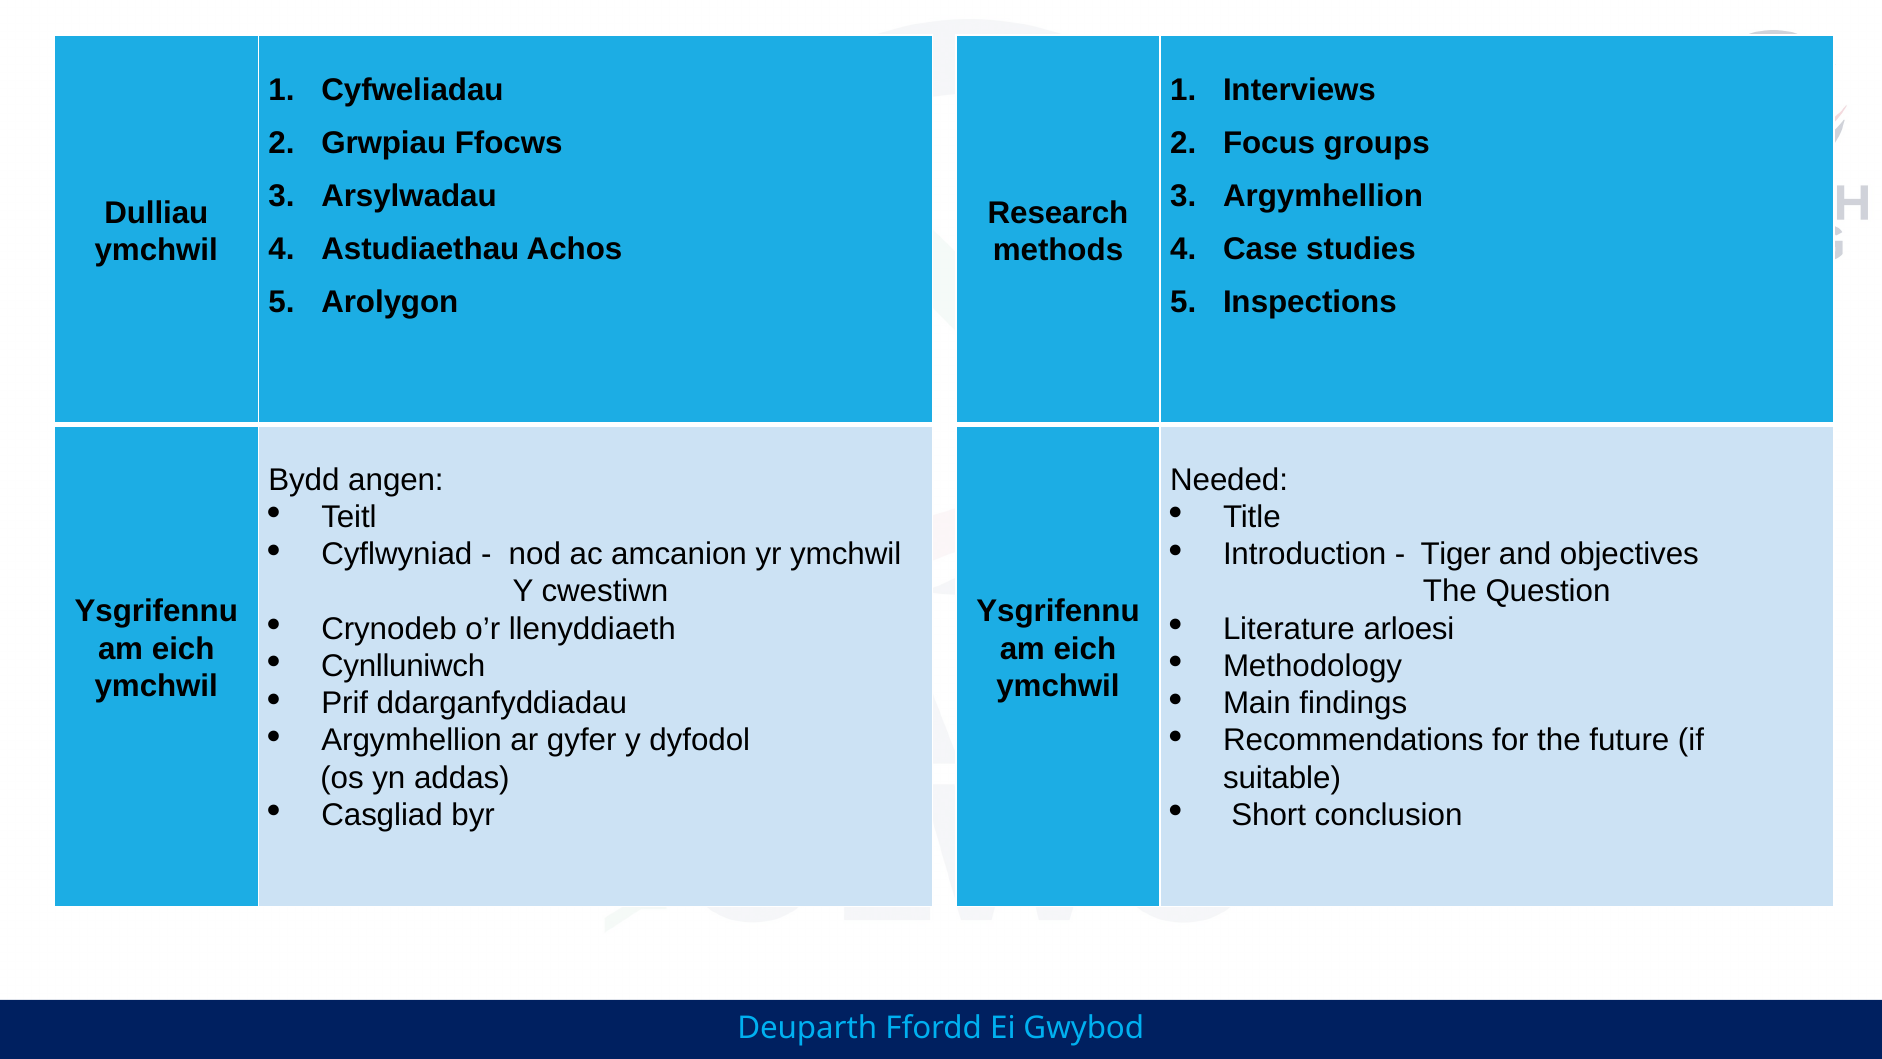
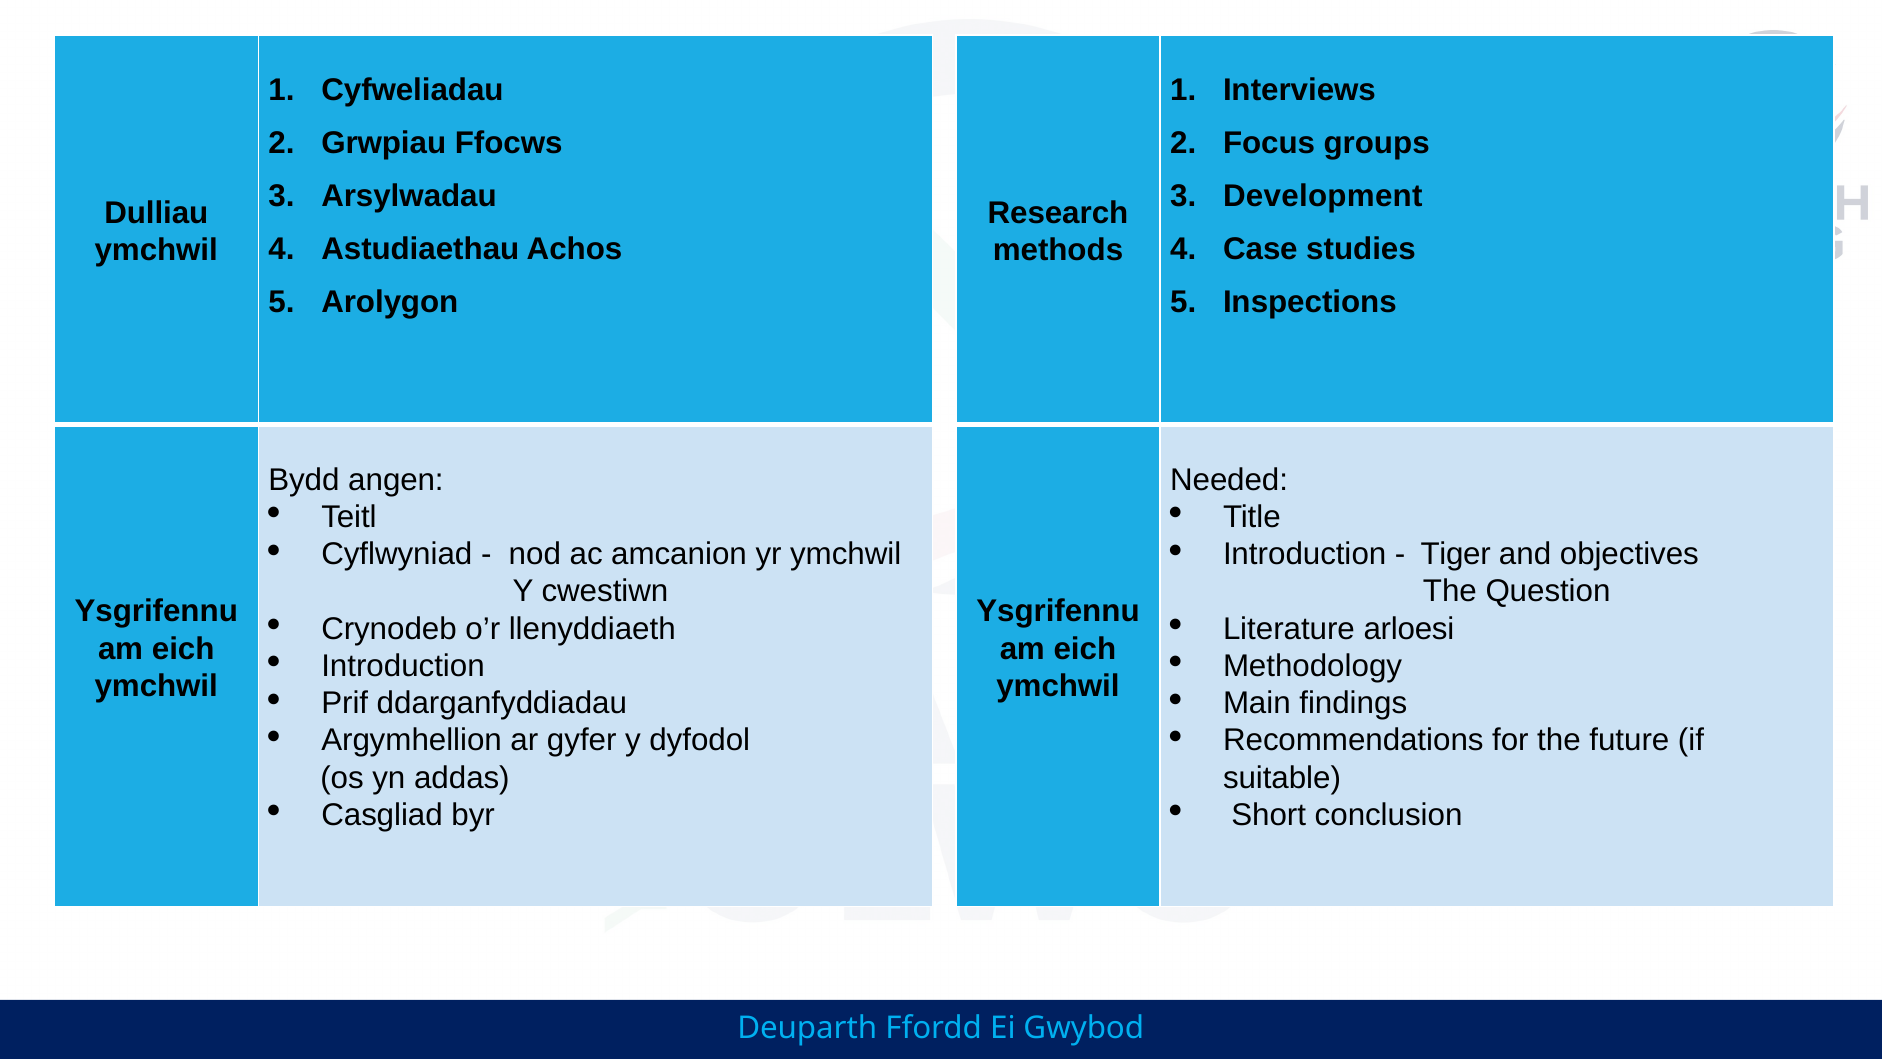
Argymhellion at (1323, 196): Argymhellion -> Development
Cynlluniwch at (403, 666): Cynlluniwch -> Introduction
